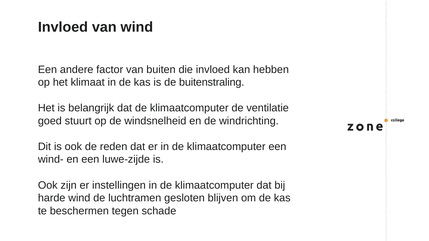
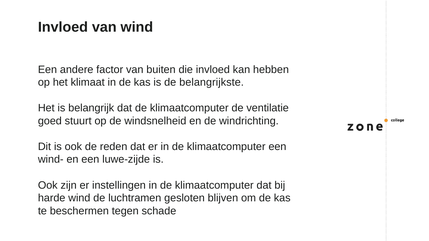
buitenstraling: buitenstraling -> belangrijkste
